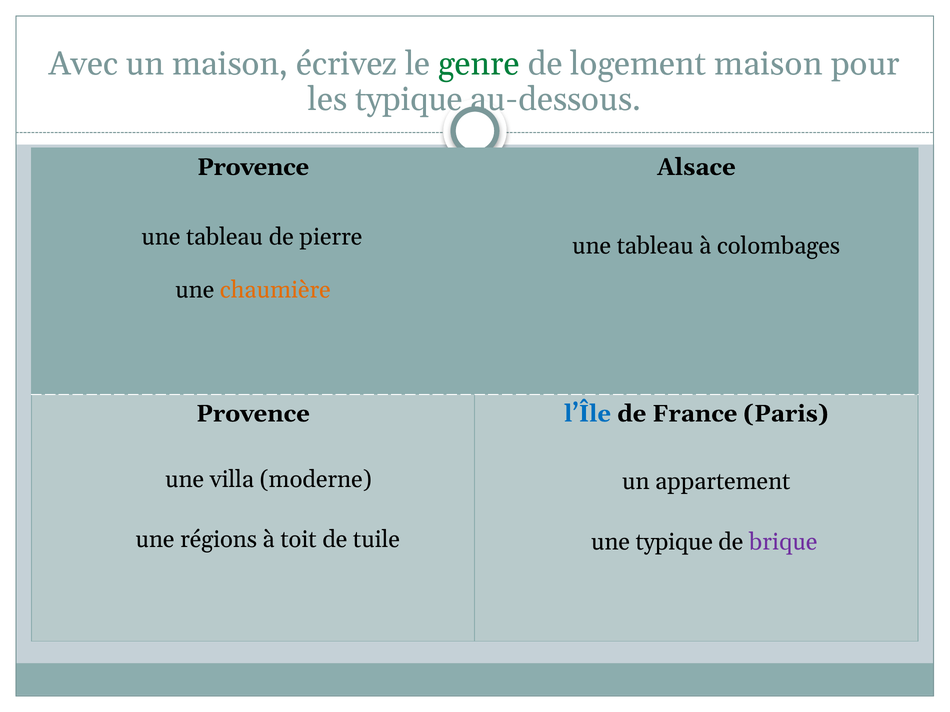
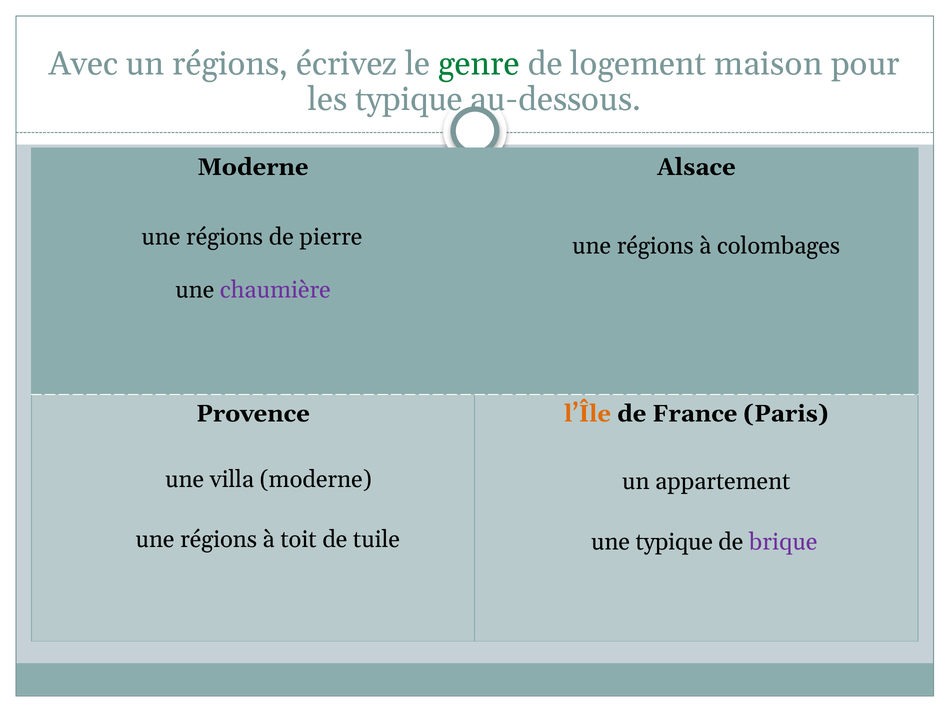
un maison: maison -> régions
Provence at (253, 167): Provence -> Moderne
tableau at (225, 237): tableau -> régions
tableau at (655, 246): tableau -> régions
chaumière colour: orange -> purple
l’Île colour: blue -> orange
